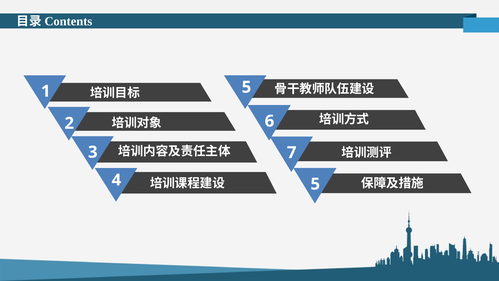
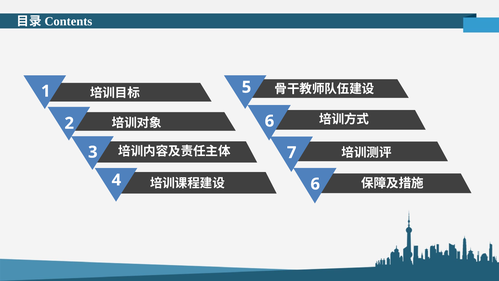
5 at (315, 184): 5 -> 6
